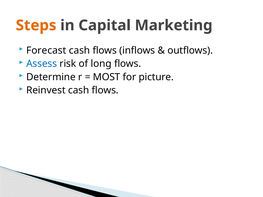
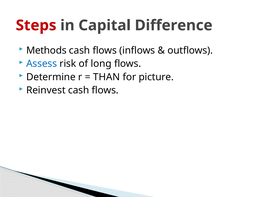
Steps colour: orange -> red
Marketing: Marketing -> Difference
Forecast: Forecast -> Methods
MOST: MOST -> THAN
